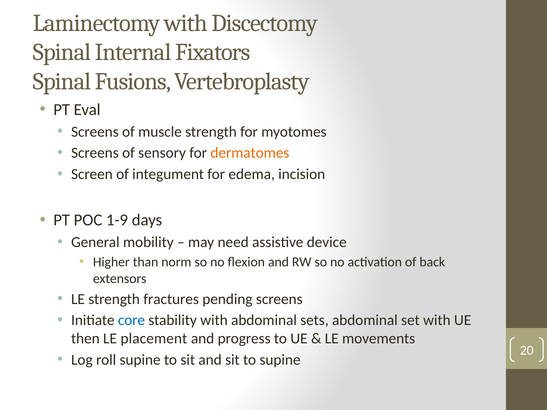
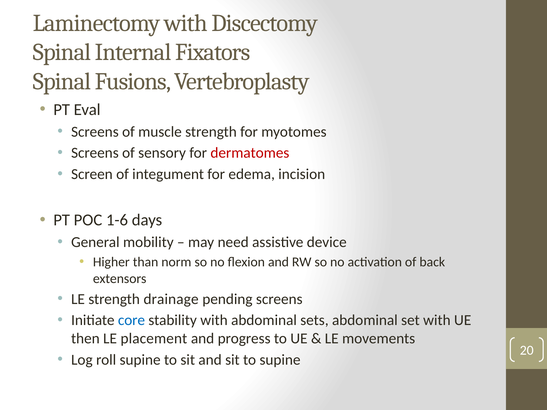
dermatomes colour: orange -> red
1-9: 1-9 -> 1-6
fractures: fractures -> drainage
